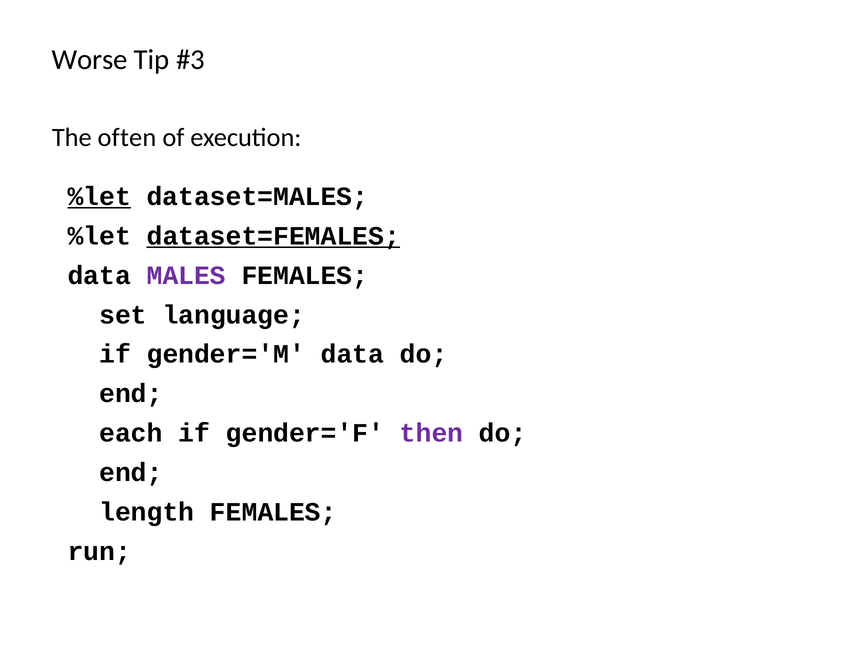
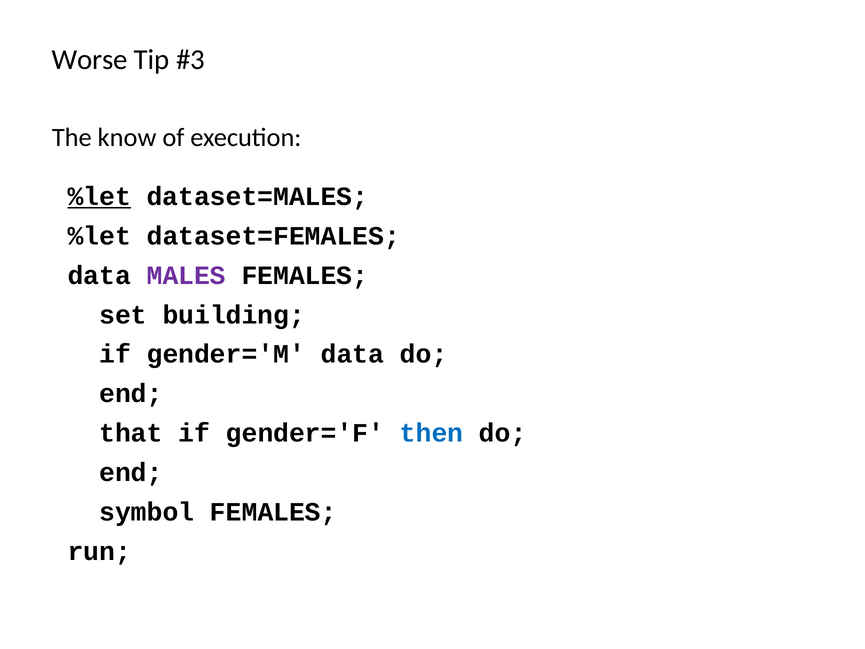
often: often -> know
dataset=FEMALES underline: present -> none
language: language -> building
each: each -> that
then colour: purple -> blue
length: length -> symbol
